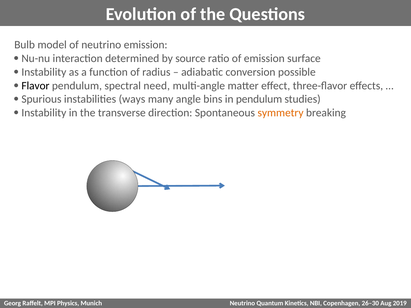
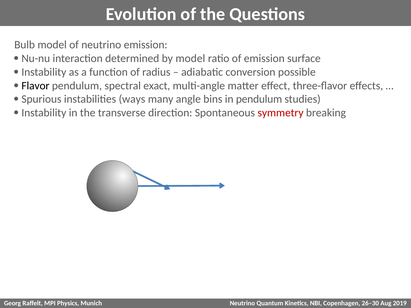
by source: source -> model
need: need -> exact
symmetry colour: orange -> red
